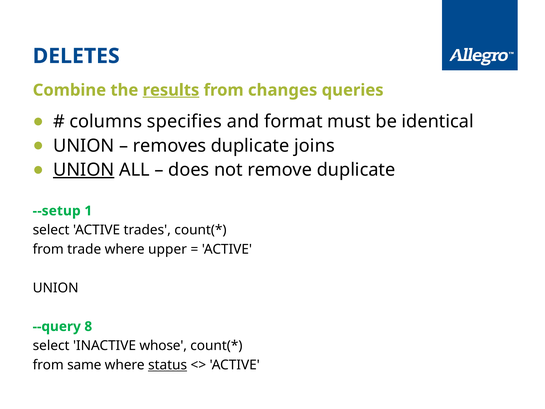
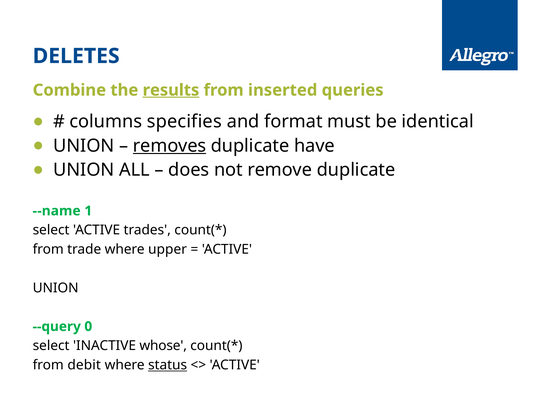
changes: changes -> inserted
removes underline: none -> present
joins: joins -> have
UNION at (84, 170) underline: present -> none
--setup: --setup -> --name
8: 8 -> 0
same: same -> debit
